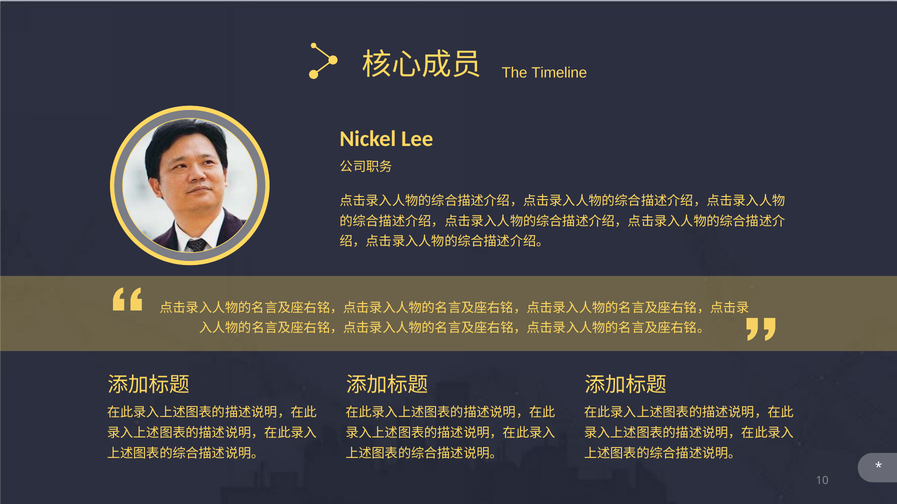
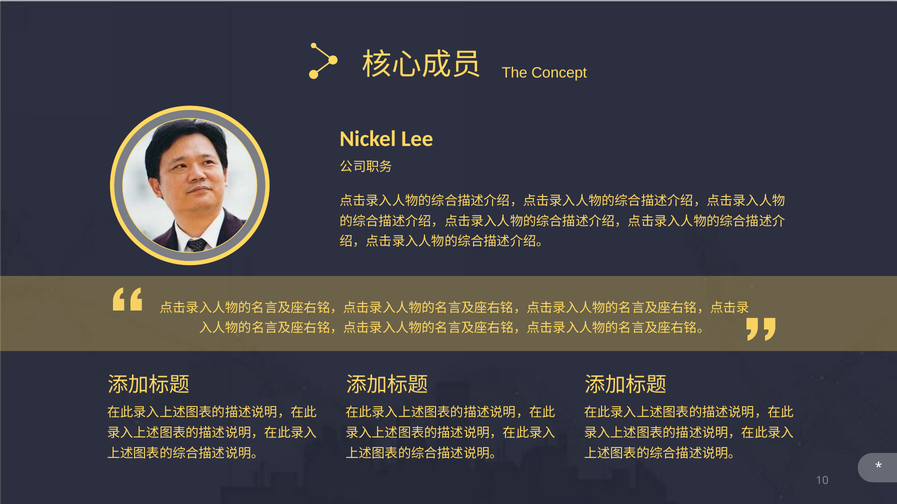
Timeline: Timeline -> Concept
